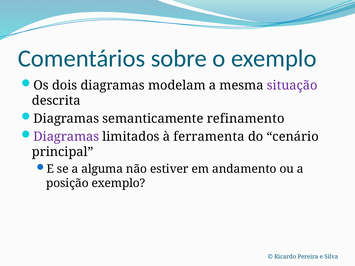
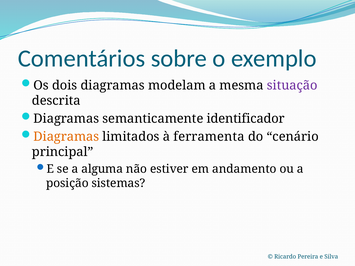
refinamento: refinamento -> identificador
Diagramas at (66, 137) colour: purple -> orange
posição exemplo: exemplo -> sistemas
